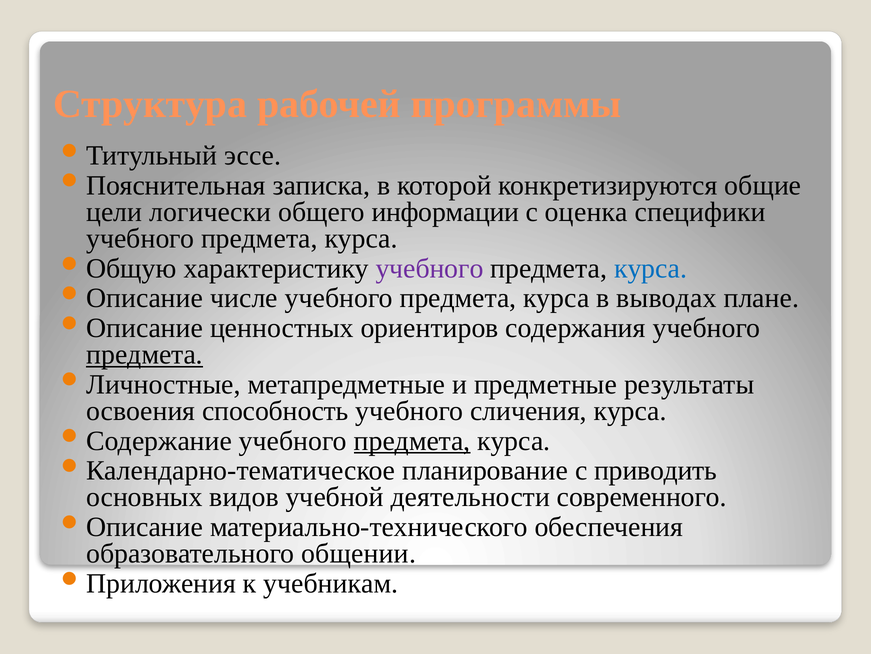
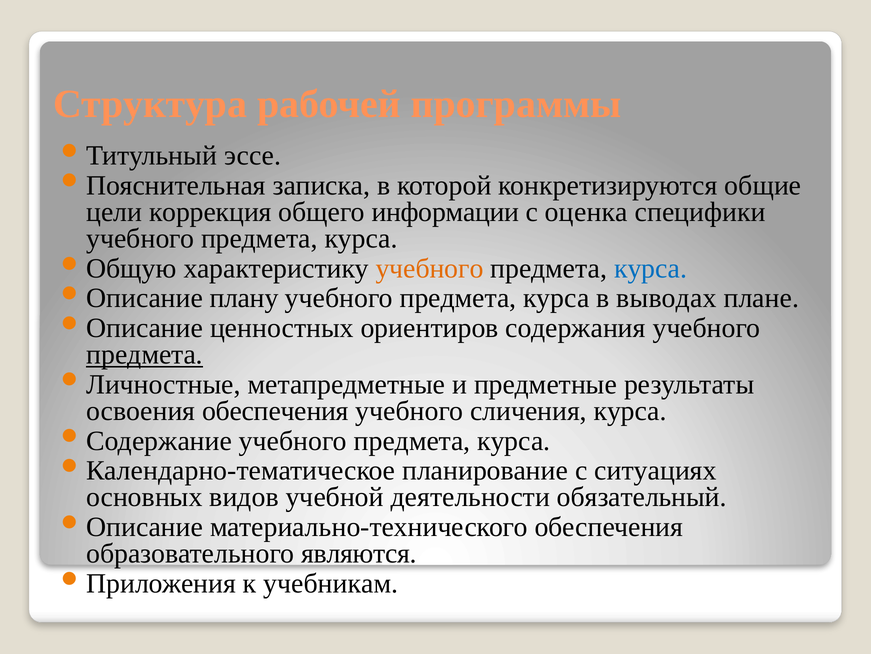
логически: логически -> коррекция
учебного at (429, 268) colour: purple -> orange
числе: числе -> плану
освоения способность: способность -> обеспечения
предмета at (412, 440) underline: present -> none
приводить: приводить -> ситуациях
современного: современного -> обязательный
общении: общении -> являются
